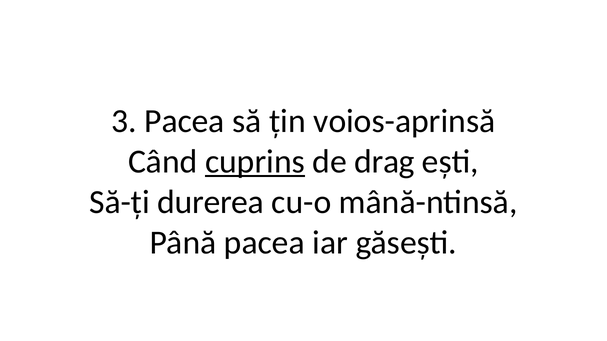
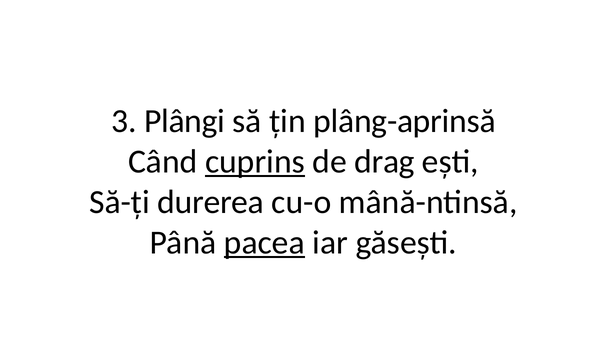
3 Pacea: Pacea -> Plângi
voios-aprinsă: voios-aprinsă -> plâng-aprinsă
pacea at (264, 243) underline: none -> present
